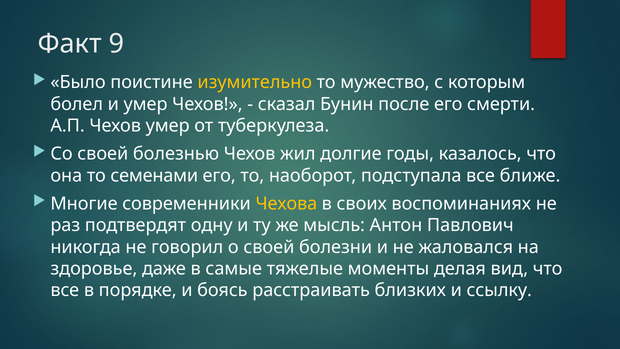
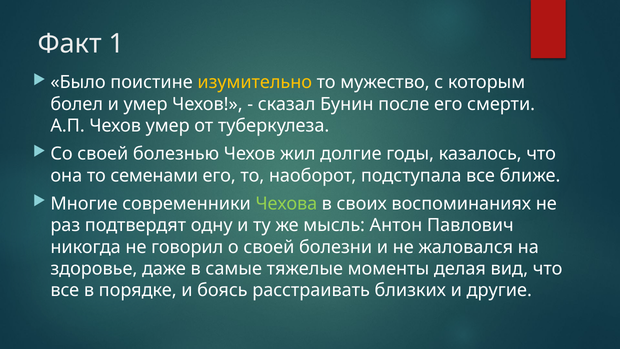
9: 9 -> 1
Чехова colour: yellow -> light green
ссылку: ссылку -> другие
